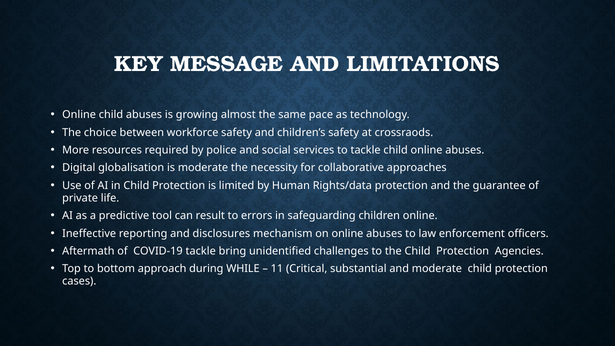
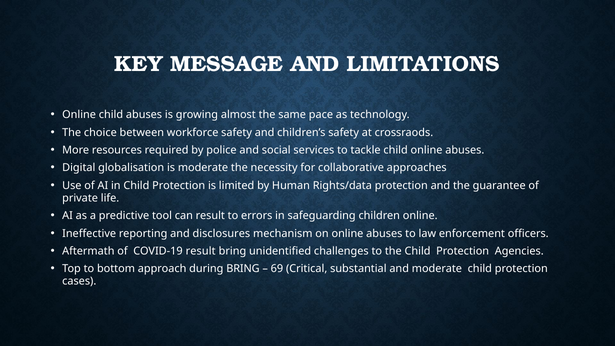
COVID-19 tackle: tackle -> result
during WHILE: WHILE -> BRING
11: 11 -> 69
